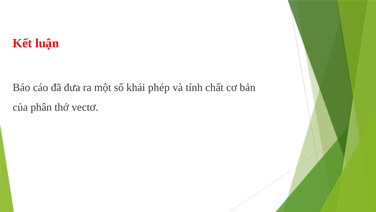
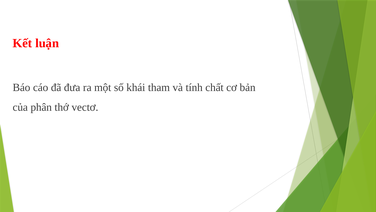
phép: phép -> tham
